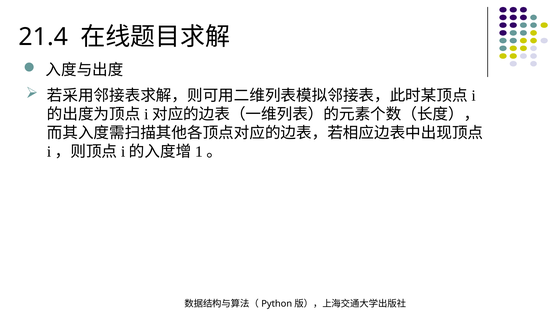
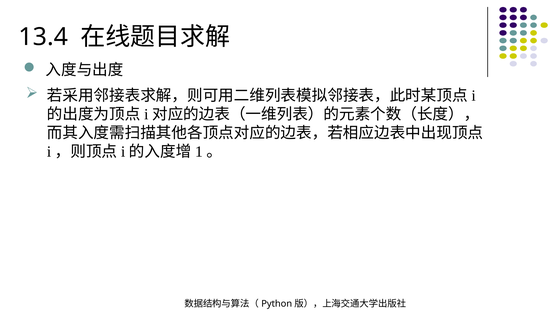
21.4: 21.4 -> 13.4
